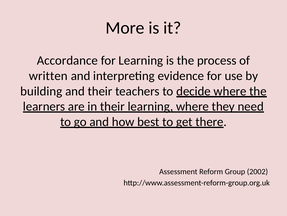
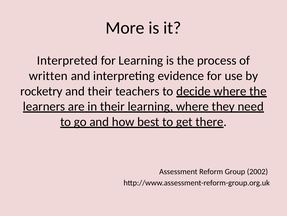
Accordance: Accordance -> Interpreted
building: building -> rocketry
